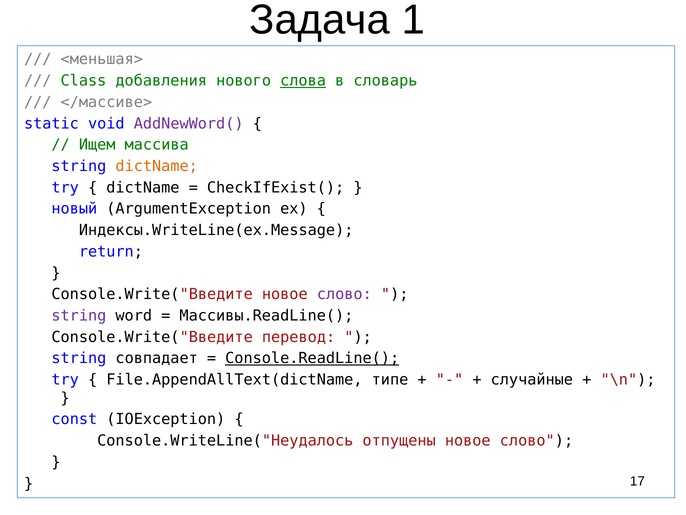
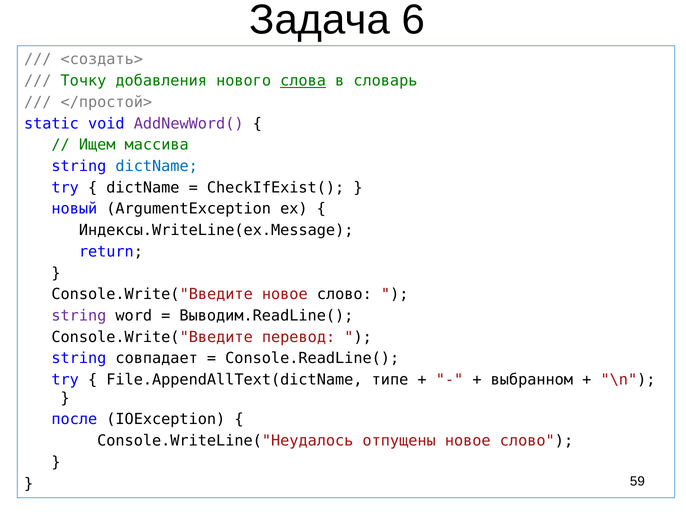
1: 1 -> 6
<меньшая>: <меньшая> -> <создать>
Class: Class -> Точку
</массиве>: </массиве> -> </простой>
dictName at (157, 166) colour: orange -> blue
слово at (344, 294) colour: purple -> black
Массивы.ReadLine(: Массивы.ReadLine( -> Выводим.ReadLine(
Console.ReadLine( underline: present -> none
случайные: случайные -> выбранном
const: const -> после
17: 17 -> 59
